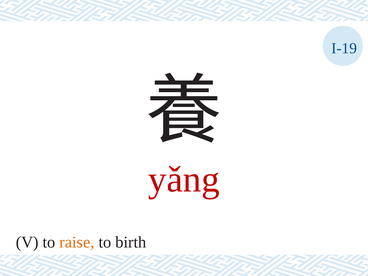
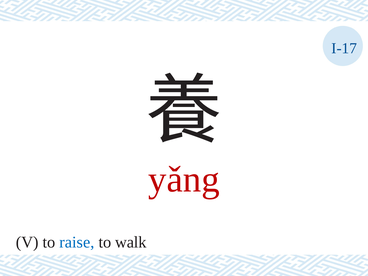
I-19: I-19 -> I-17
raise colour: orange -> blue
birth: birth -> walk
